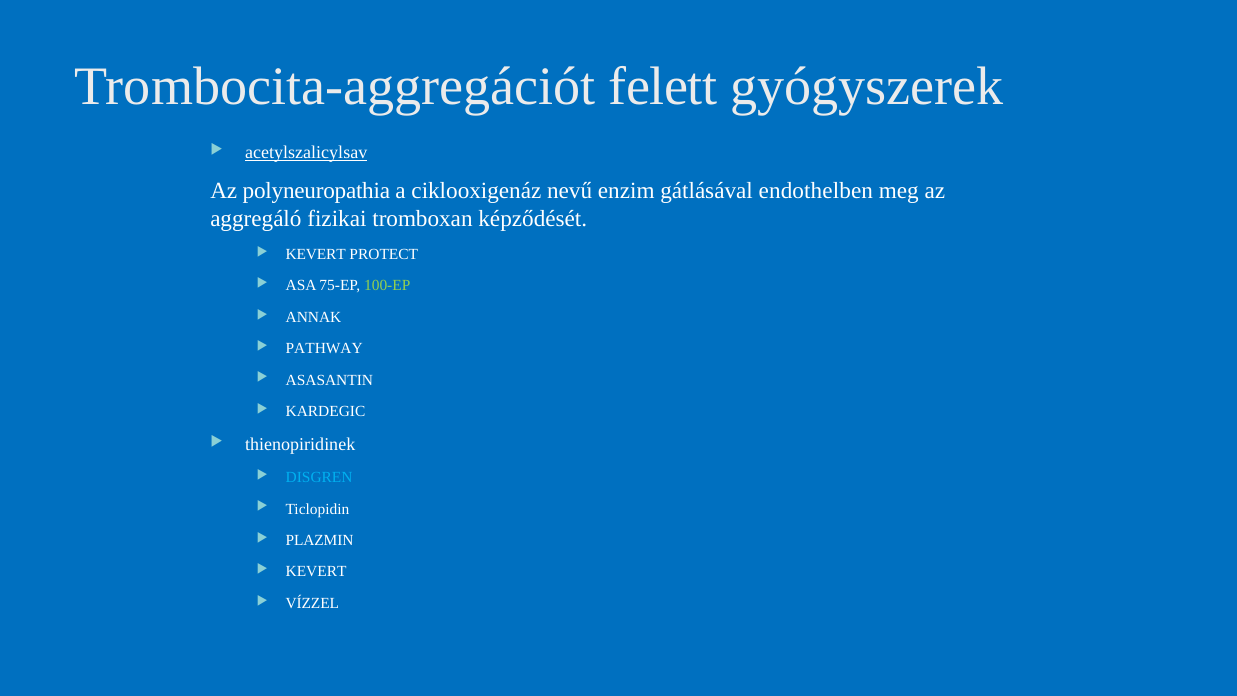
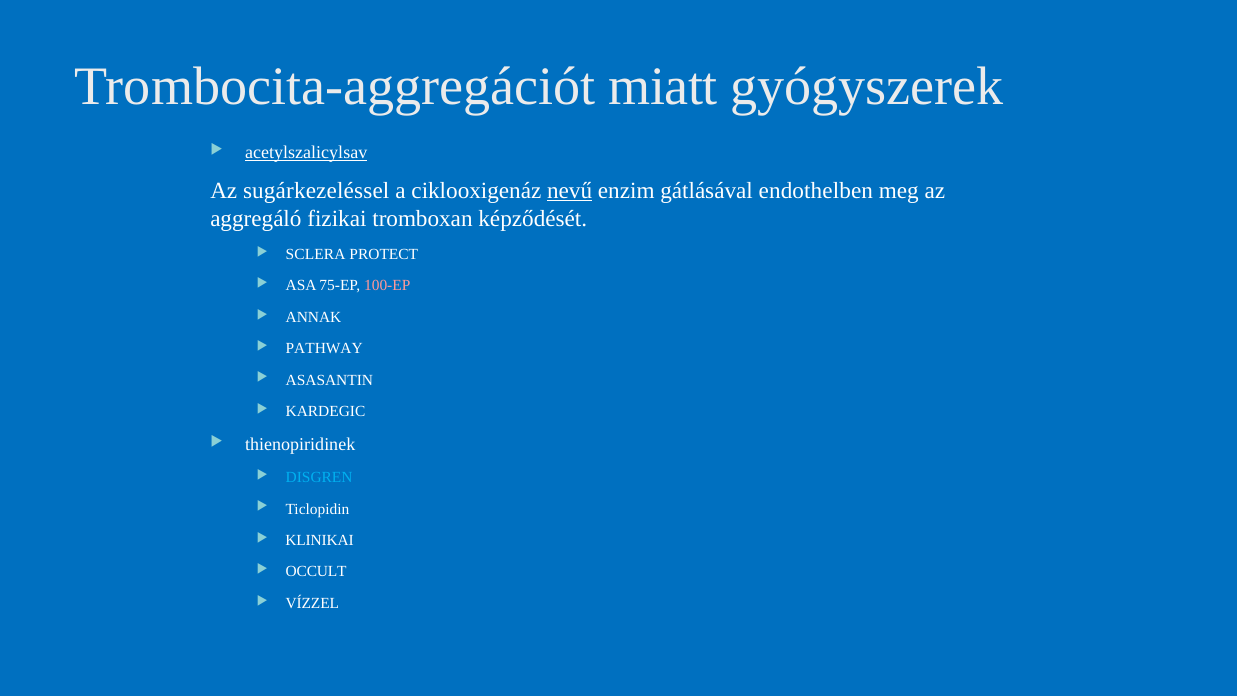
felett: felett -> miatt
polyneuropathia: polyneuropathia -> sugárkezeléssel
nevű underline: none -> present
KEVERT at (316, 254): KEVERT -> SCLERA
100-EP colour: light green -> pink
PLAZMIN: PLAZMIN -> KLINIKAI
KEVERT at (316, 572): KEVERT -> OCCULT
